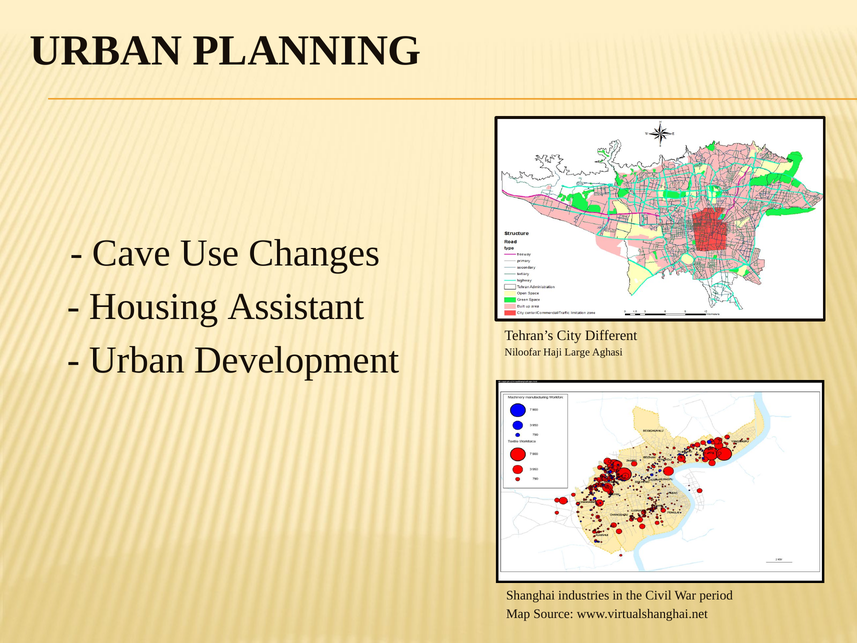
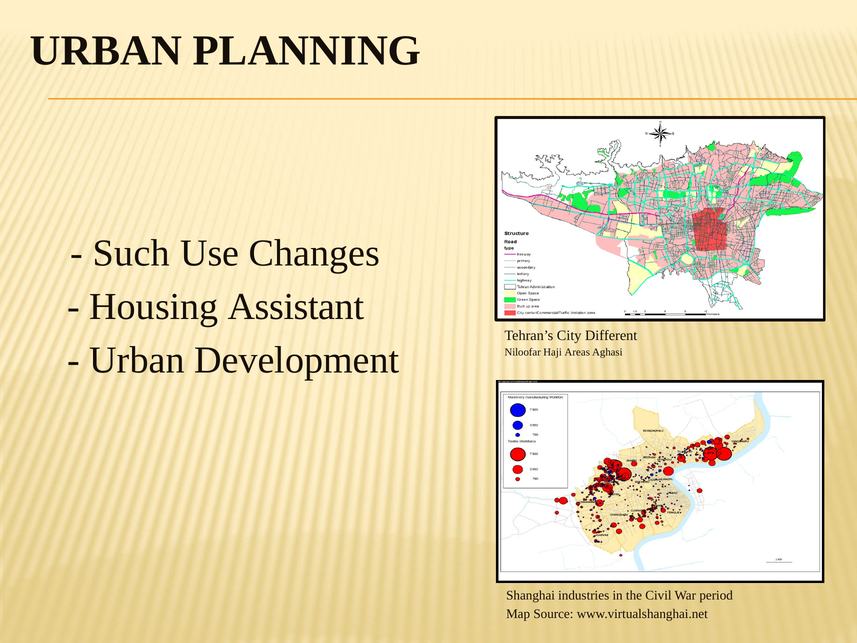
Cave: Cave -> Such
Large: Large -> Areas
